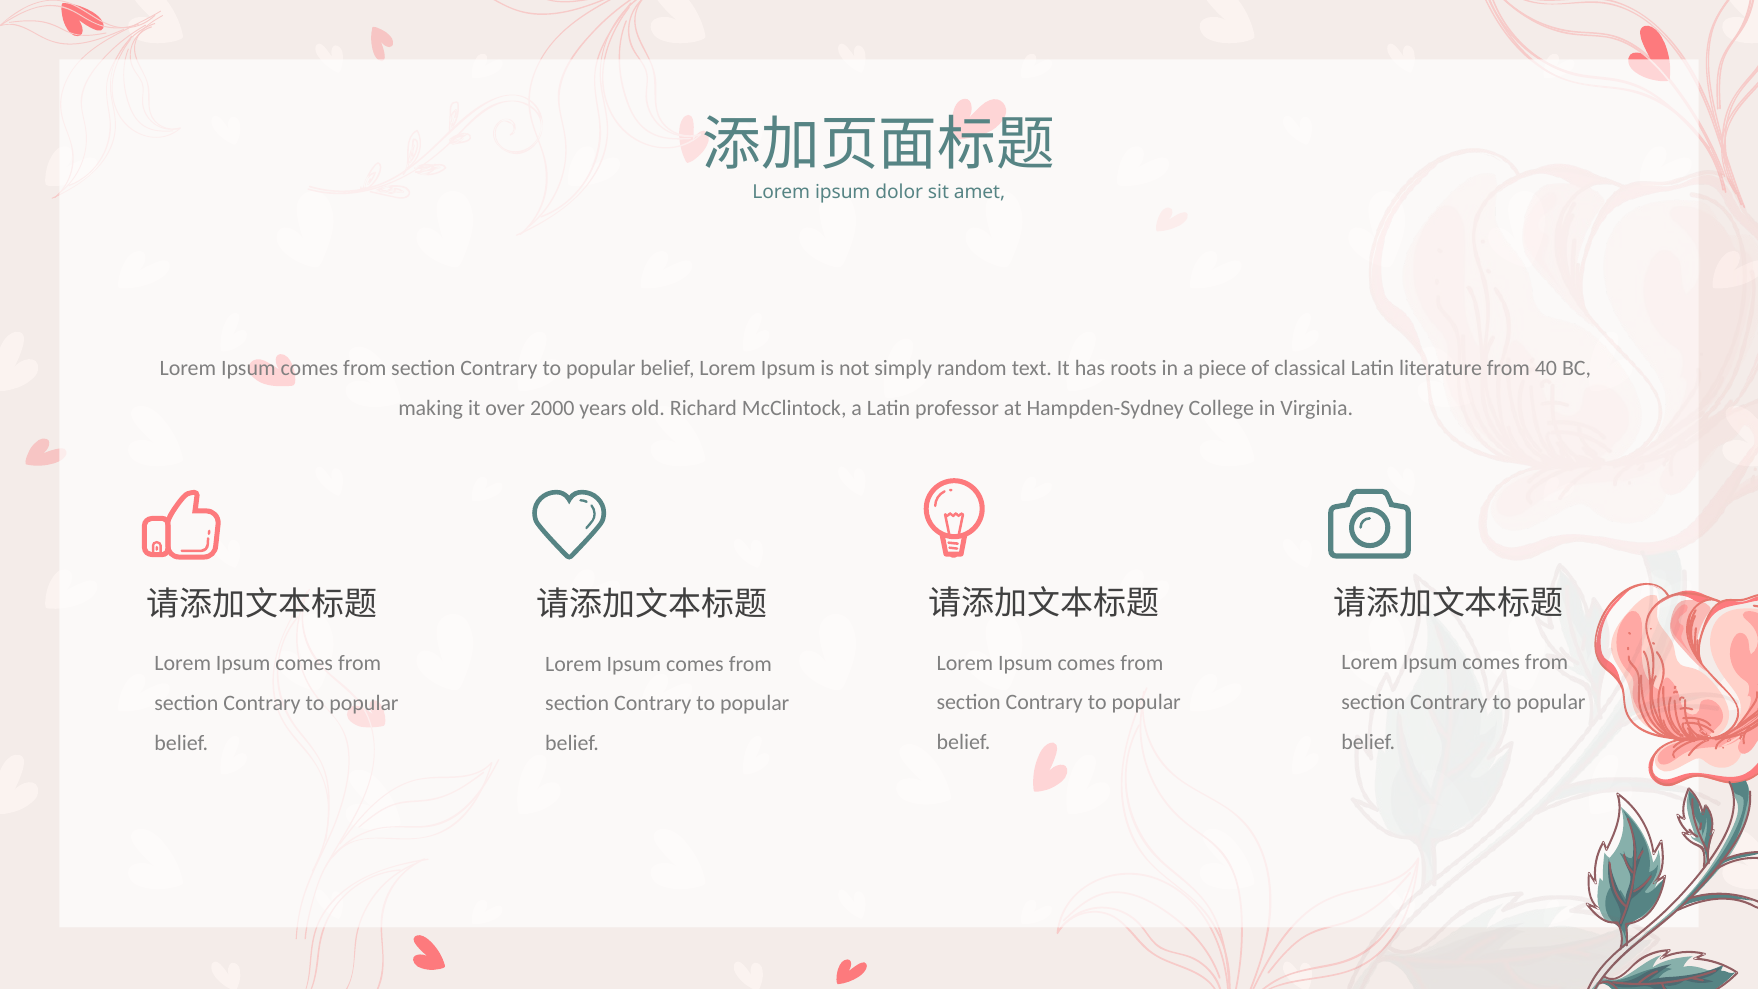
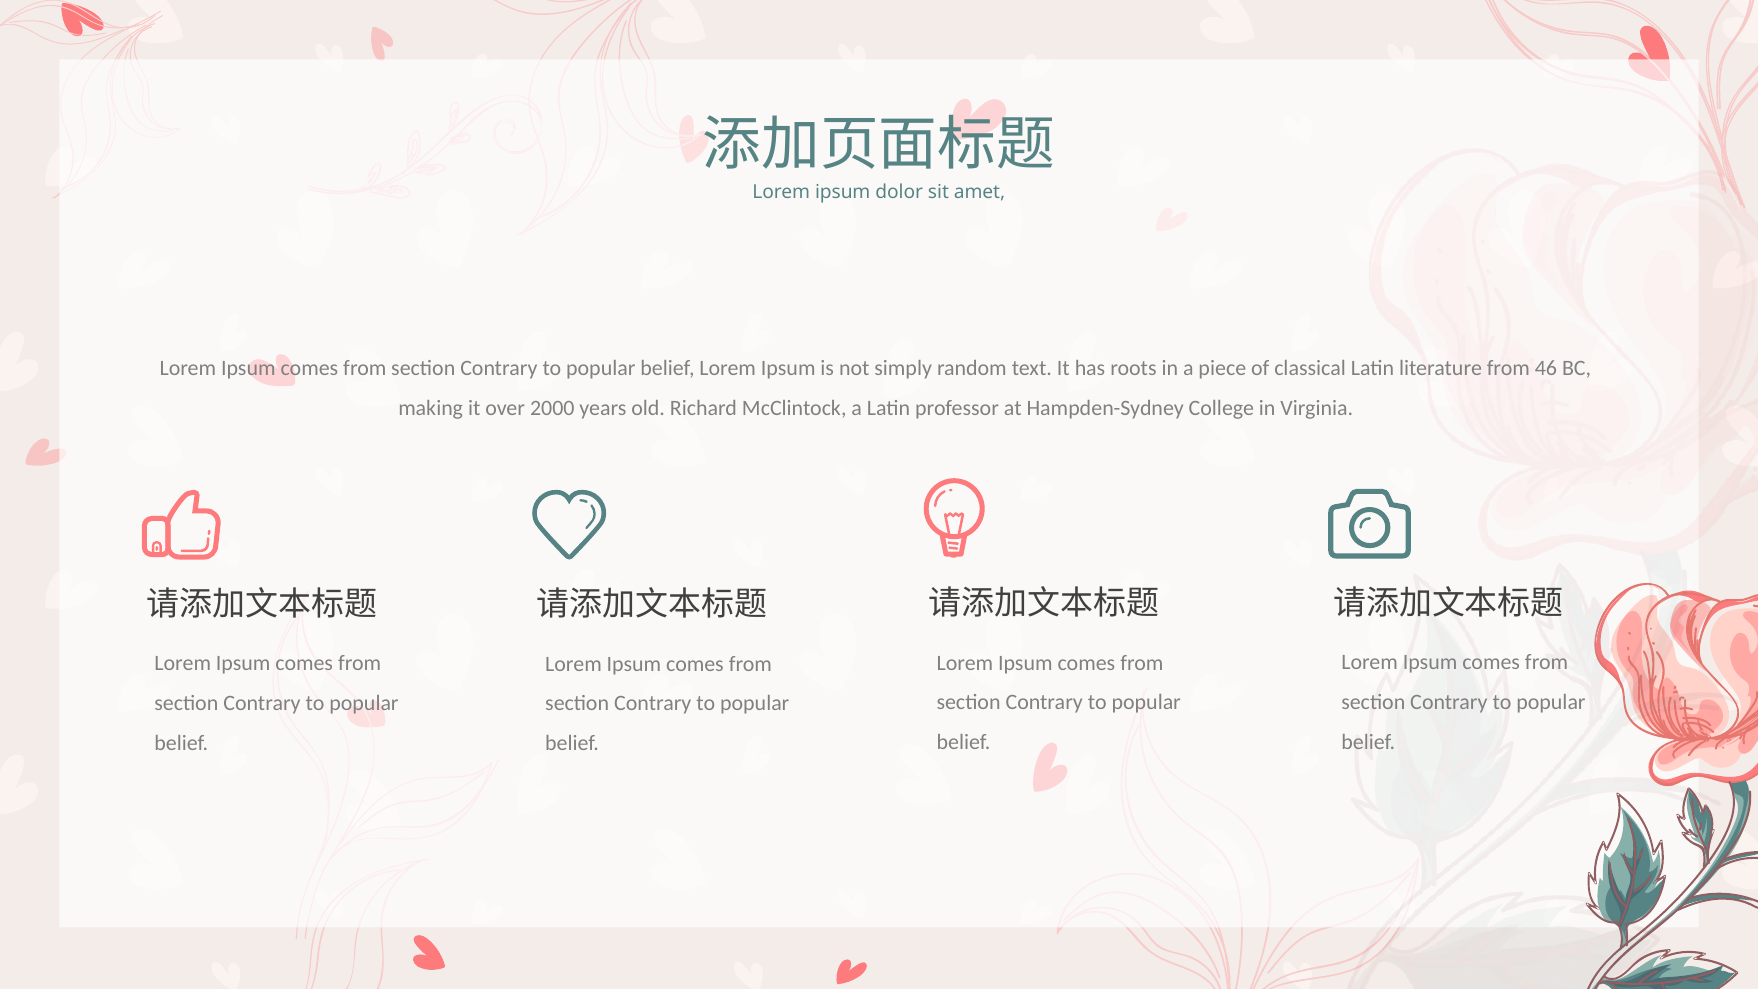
40: 40 -> 46
